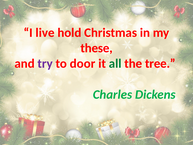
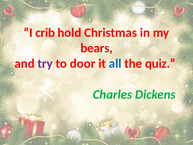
live: live -> crib
these: these -> bears
all colour: green -> blue
tree: tree -> quiz
